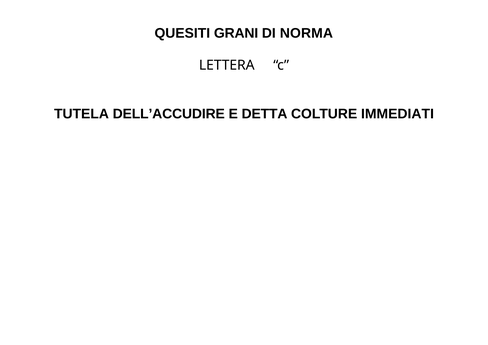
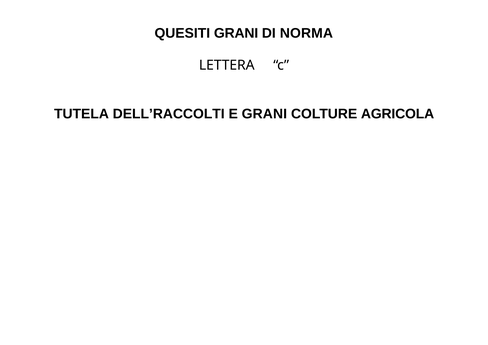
DELL’ACCUDIRE: DELL’ACCUDIRE -> DELL’RACCOLTI
E DETTA: DETTA -> GRANI
IMMEDIATI: IMMEDIATI -> AGRICOLA
